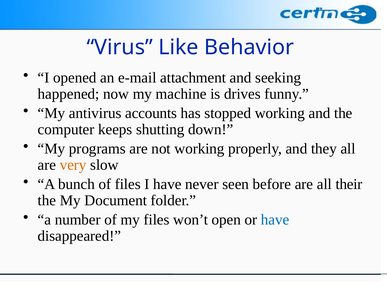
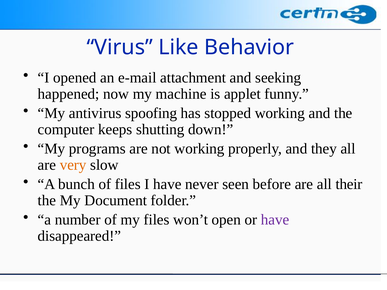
drives: drives -> applet
accounts: accounts -> spoofing
have at (275, 220) colour: blue -> purple
